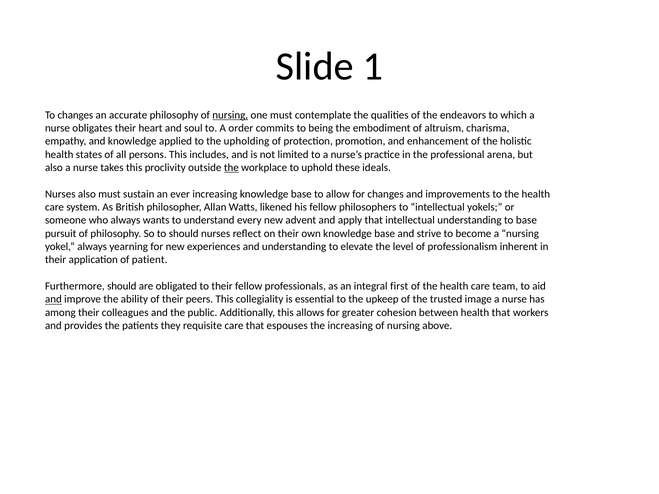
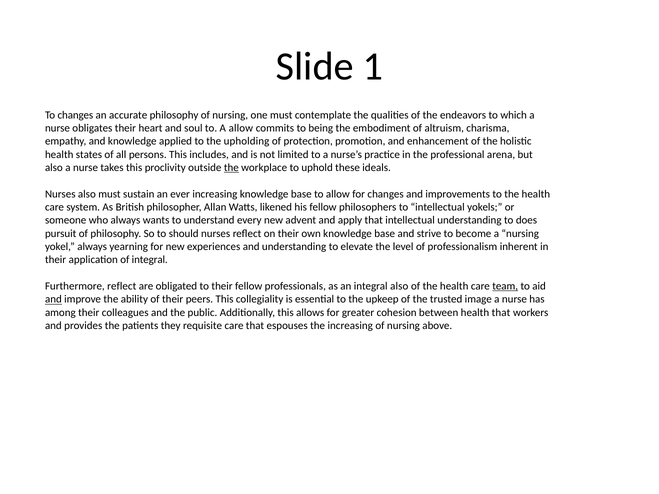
nursing at (230, 115) underline: present -> none
A order: order -> allow
to base: base -> does
of patient: patient -> integral
Furthermore should: should -> reflect
integral first: first -> also
team underline: none -> present
